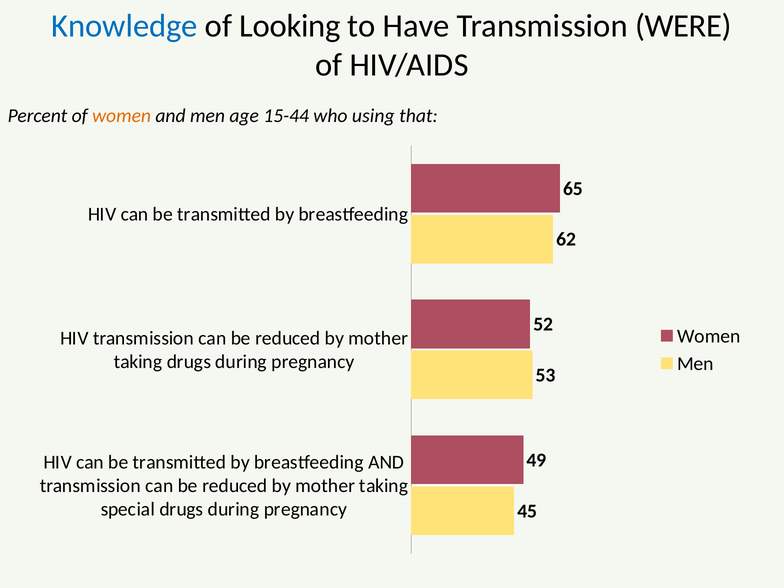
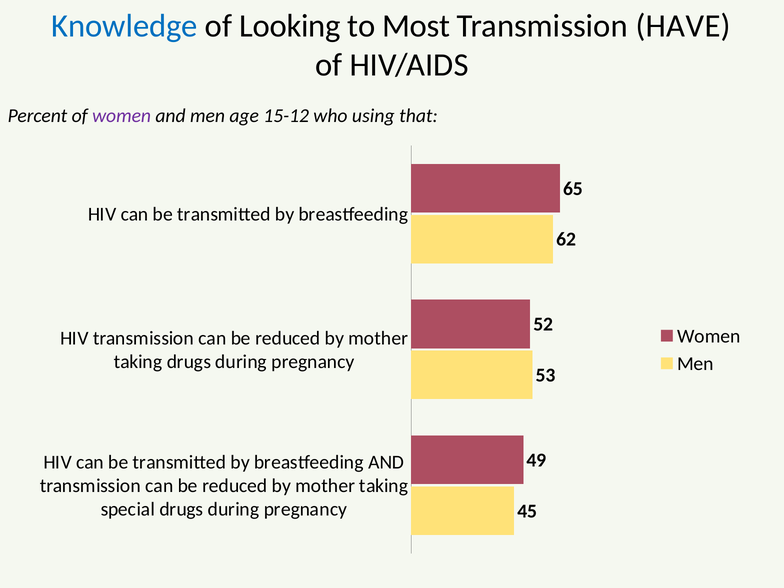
Have: Have -> Most
WERE: WERE -> HAVE
women at (122, 116) colour: orange -> purple
15-44: 15-44 -> 15-12
